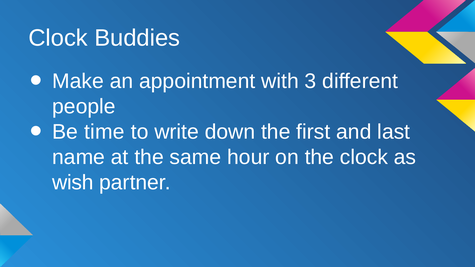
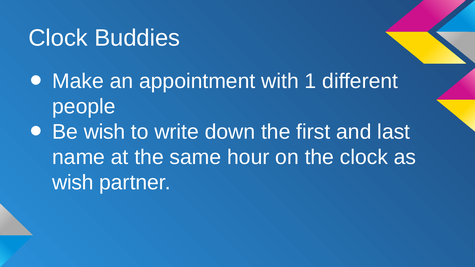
3: 3 -> 1
Be time: time -> wish
